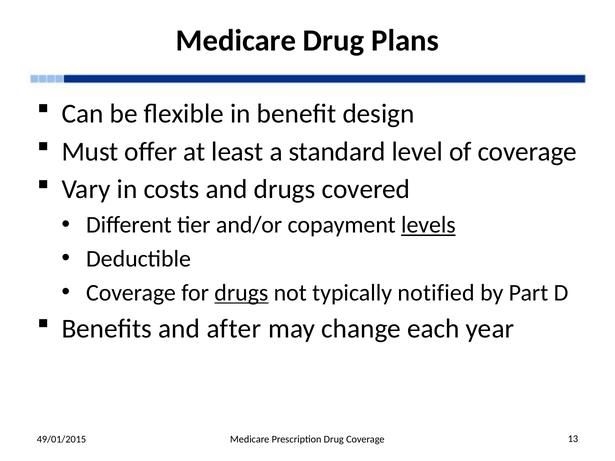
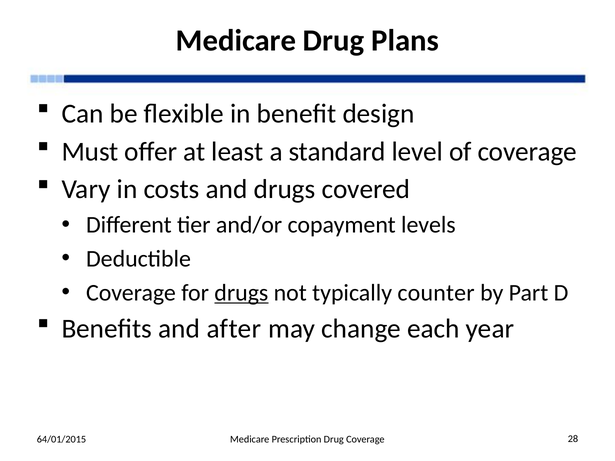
levels underline: present -> none
notified: notified -> counter
49/01/2015: 49/01/2015 -> 64/01/2015
13: 13 -> 28
